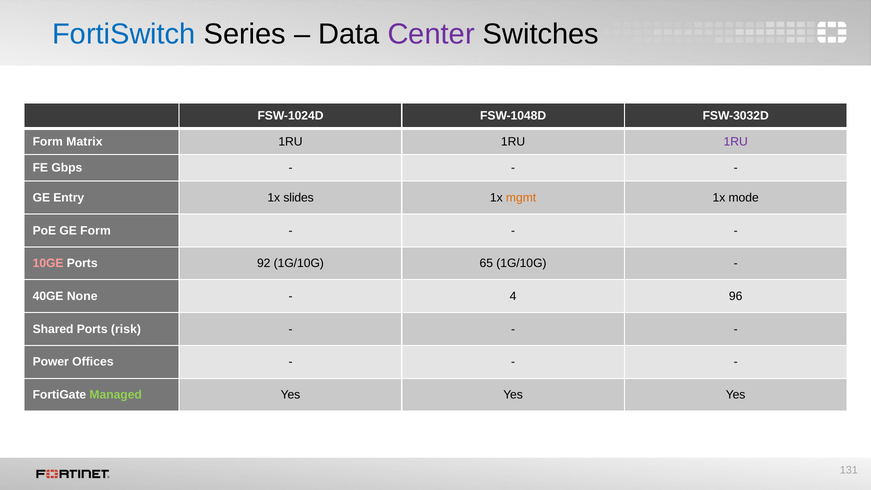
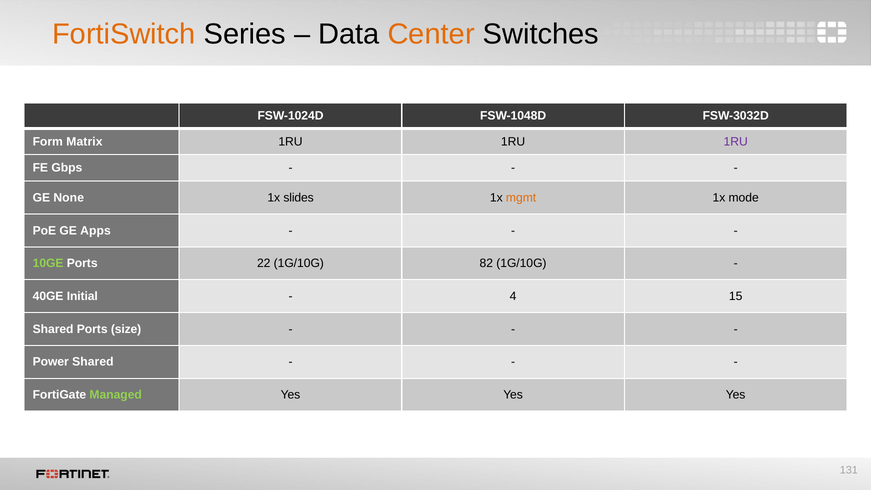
FortiSwitch colour: blue -> orange
Center colour: purple -> orange
Entry: Entry -> None
GE Form: Form -> Apps
10GE colour: pink -> light green
92: 92 -> 22
65: 65 -> 82
None: None -> Initial
96: 96 -> 15
risk: risk -> size
Power Offices: Offices -> Shared
